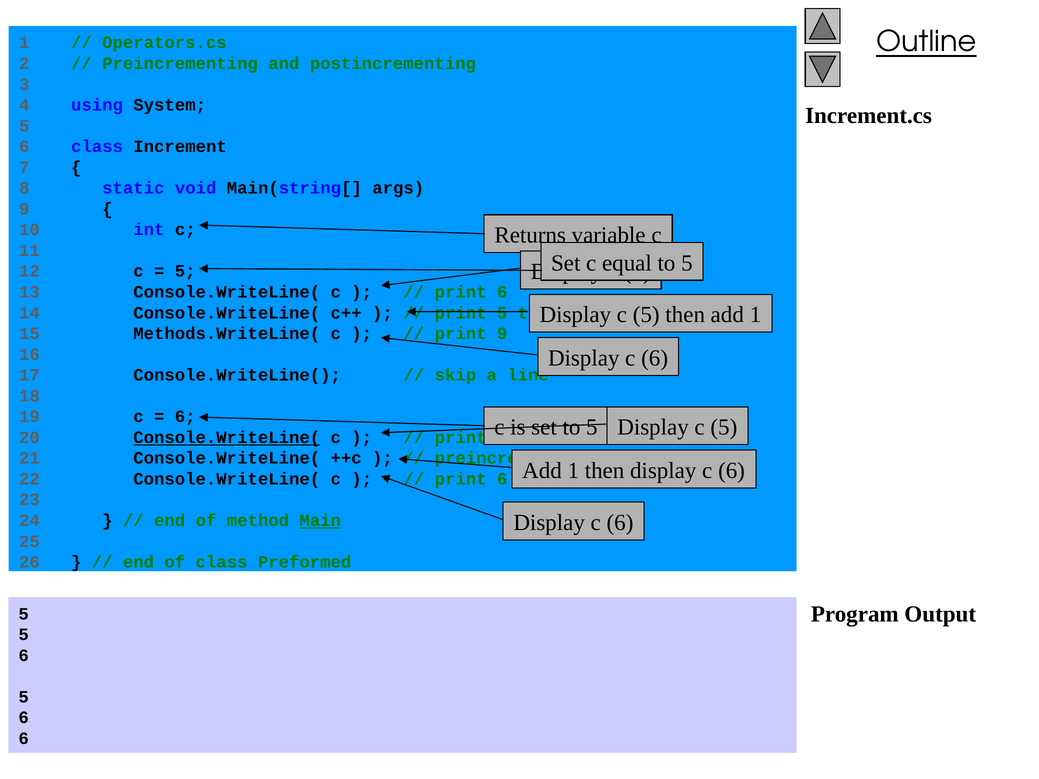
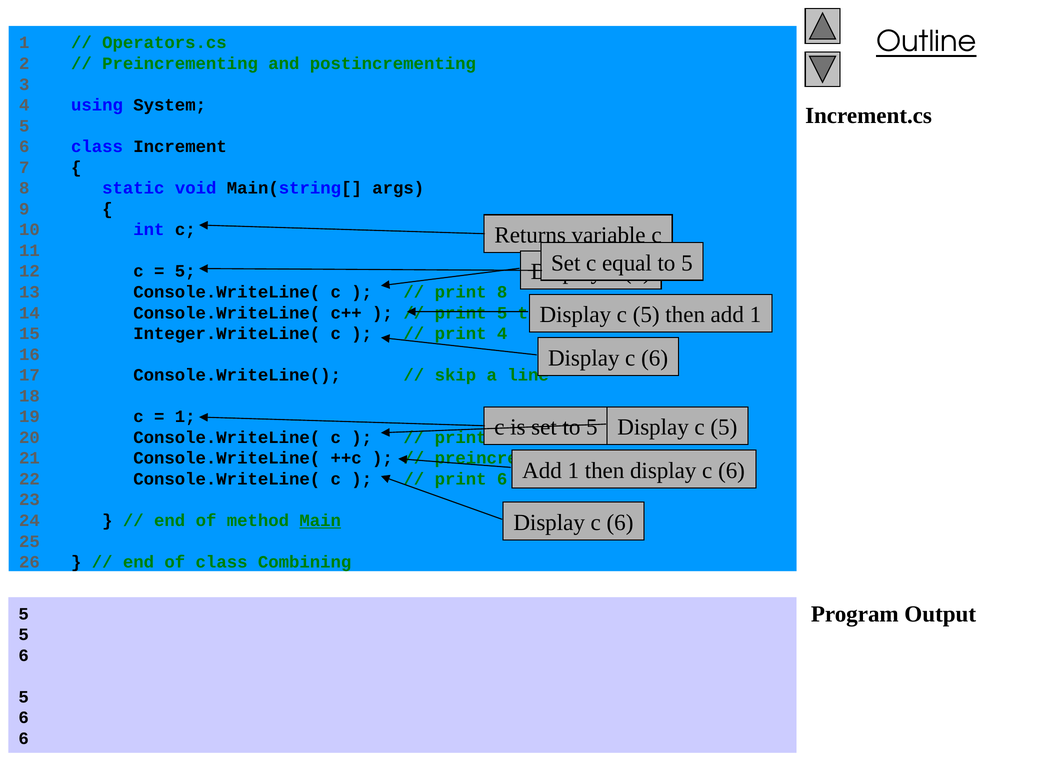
6 at (502, 292): 6 -> 8
Methods.WriteLine(: Methods.WriteLine( -> Integer.WriteLine(
print 9: 9 -> 4
6 at (185, 417): 6 -> 1
Console.WriteLine( at (227, 438) underline: present -> none
Preformed: Preformed -> Combining
